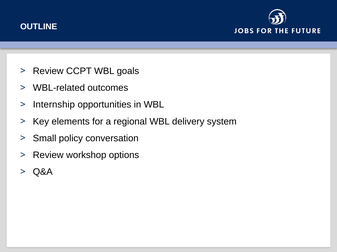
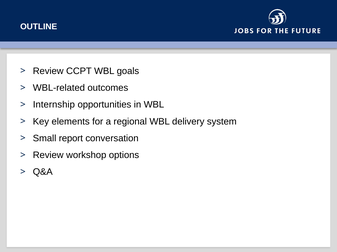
policy: policy -> report
